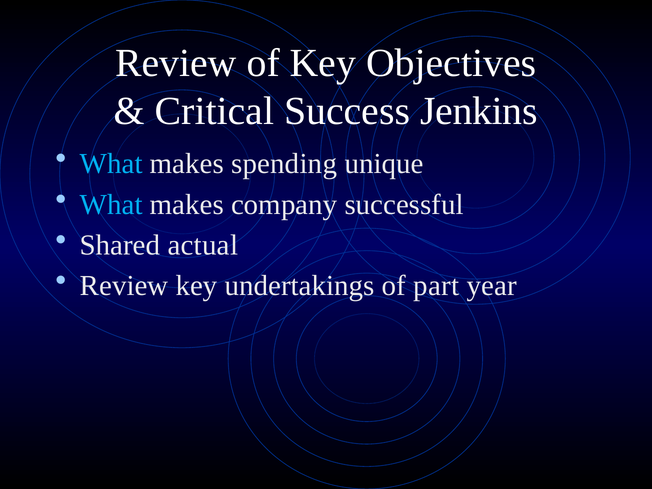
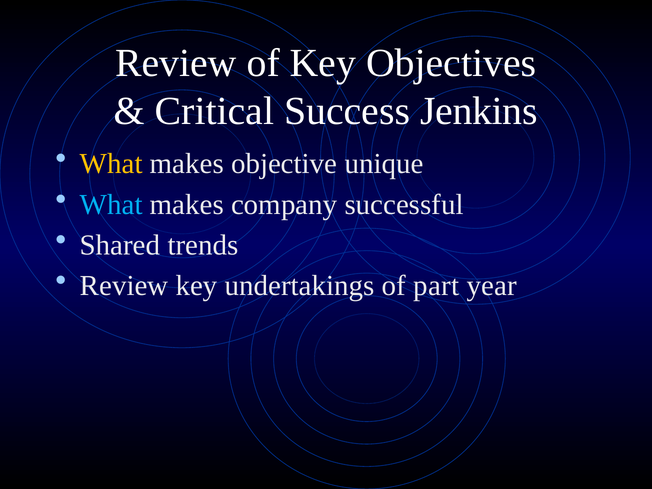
What at (111, 164) colour: light blue -> yellow
spending: spending -> objective
actual: actual -> trends
